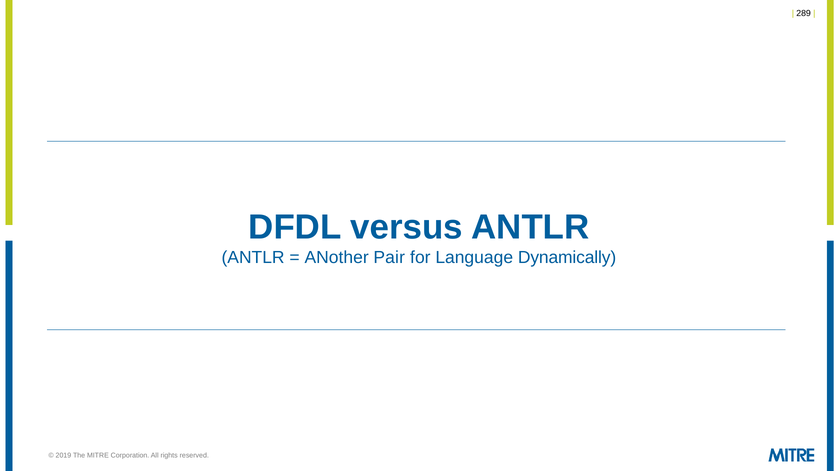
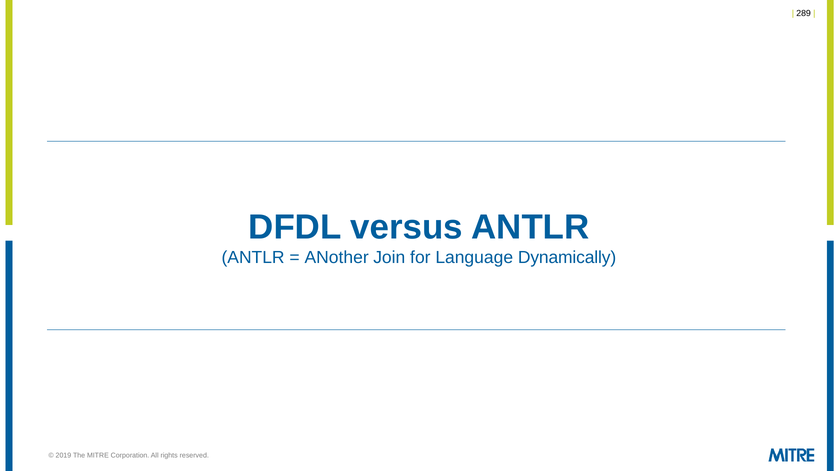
Pair: Pair -> Join
